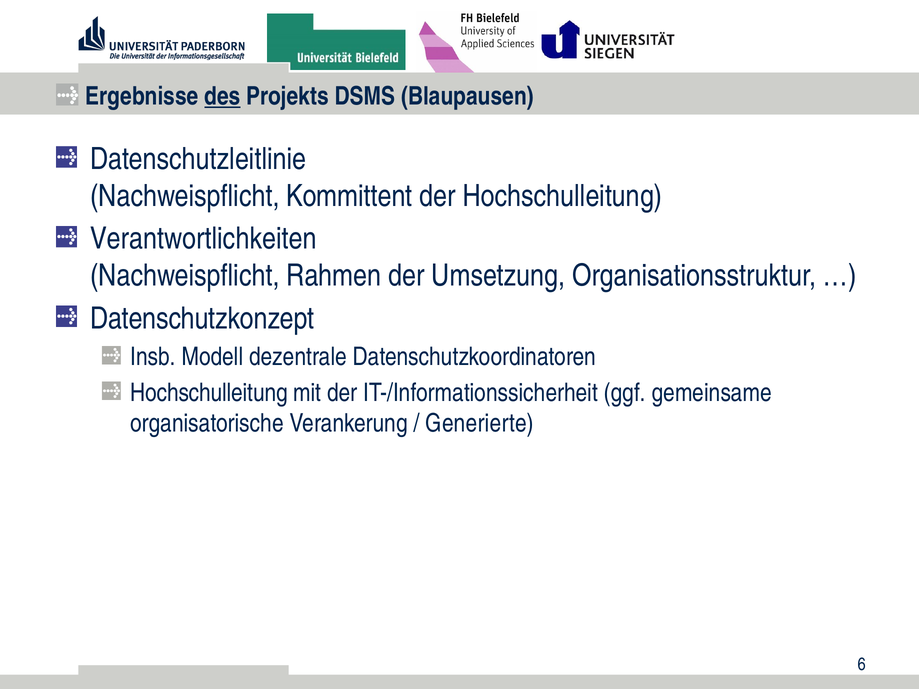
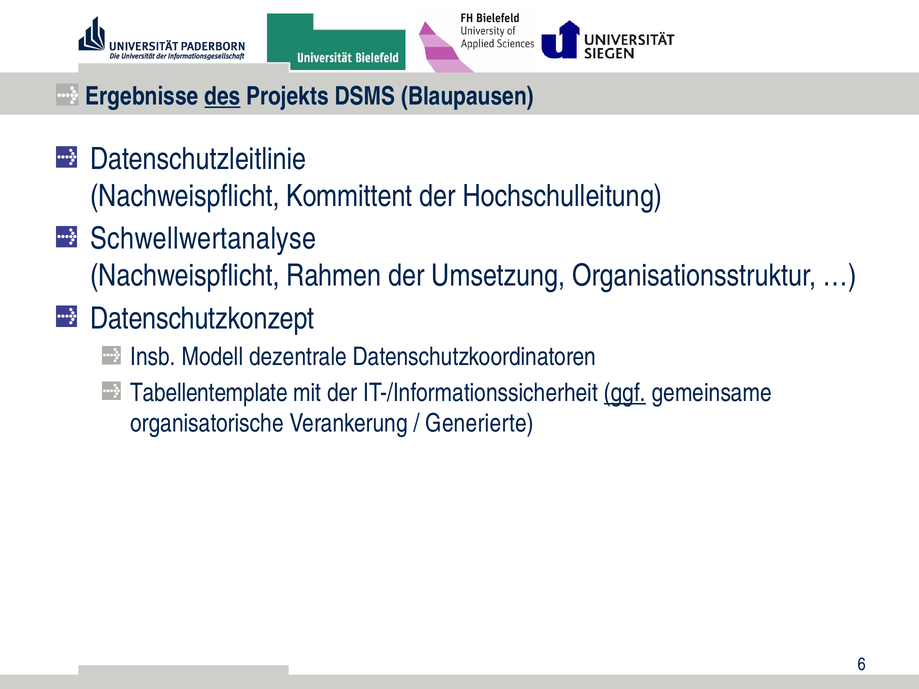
Verantwortlichkeiten: Verantwortlichkeiten -> Schwellwertanalyse
Hochschulleitung at (209, 393): Hochschulleitung -> Tabellentemplate
ggf underline: none -> present
